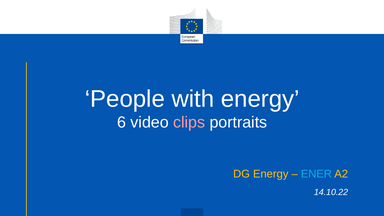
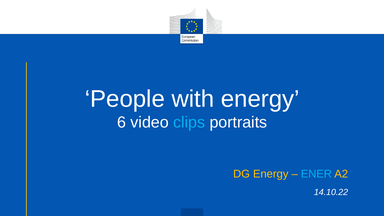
clips colour: pink -> light blue
